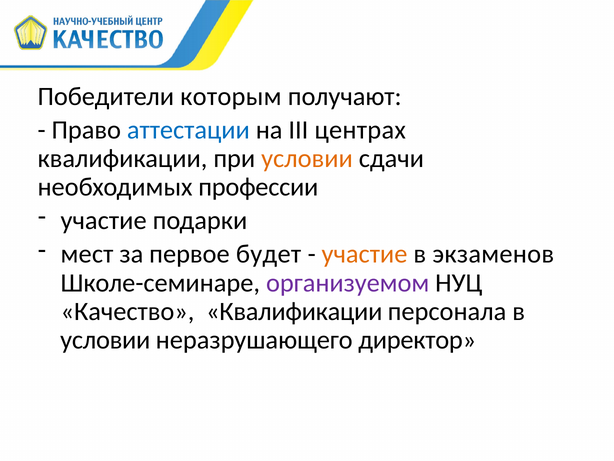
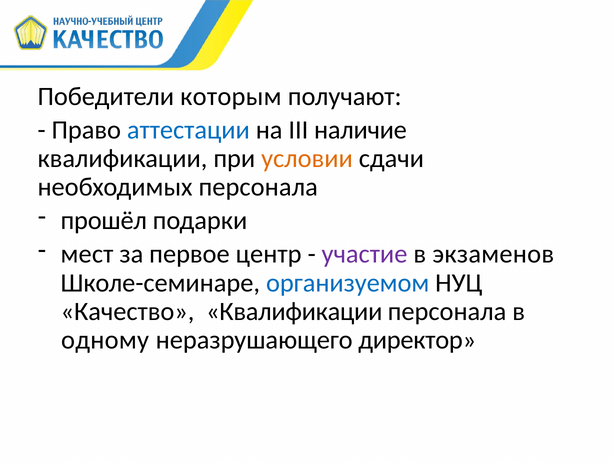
центрах: центрах -> наличие
необходимых профессии: профессии -> персонала
участие at (104, 220): участие -> прошёл
будет: будет -> центр
участие at (365, 254) colour: orange -> purple
организуемом colour: purple -> blue
условии at (105, 340): условии -> одному
